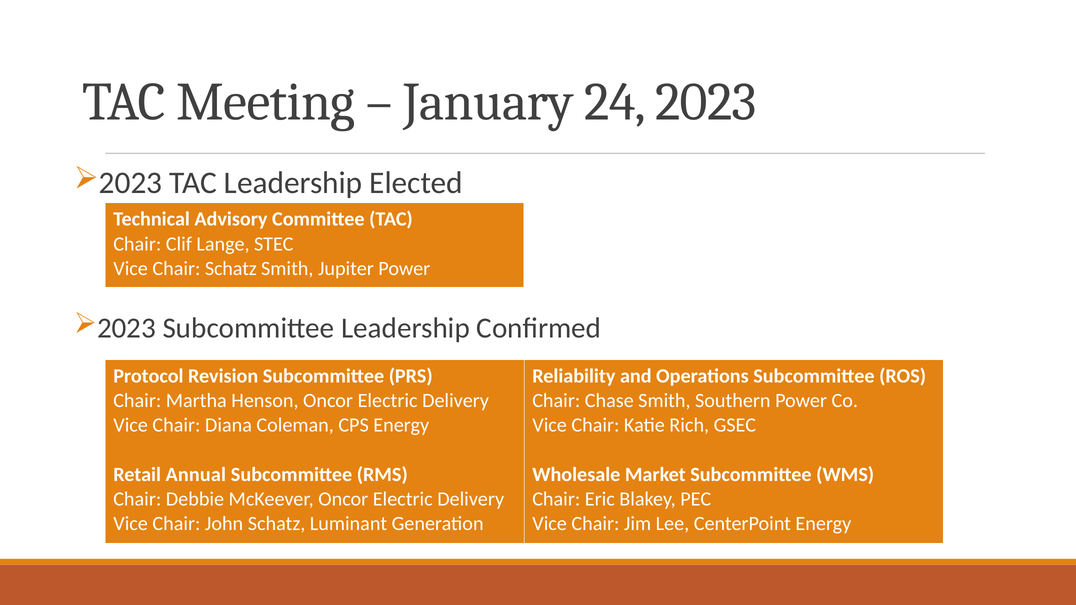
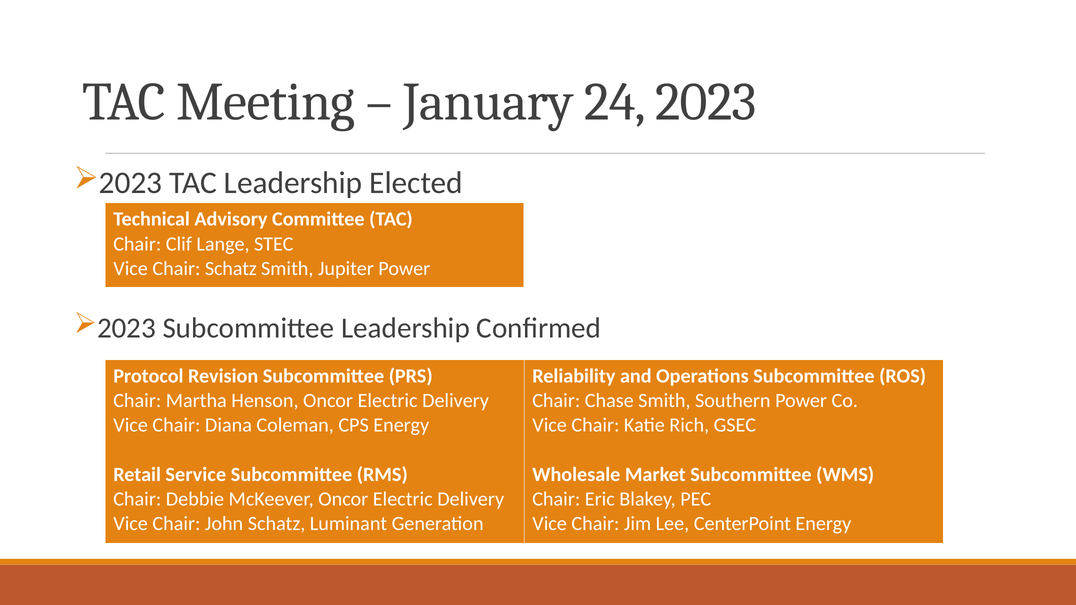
Annual: Annual -> Service
